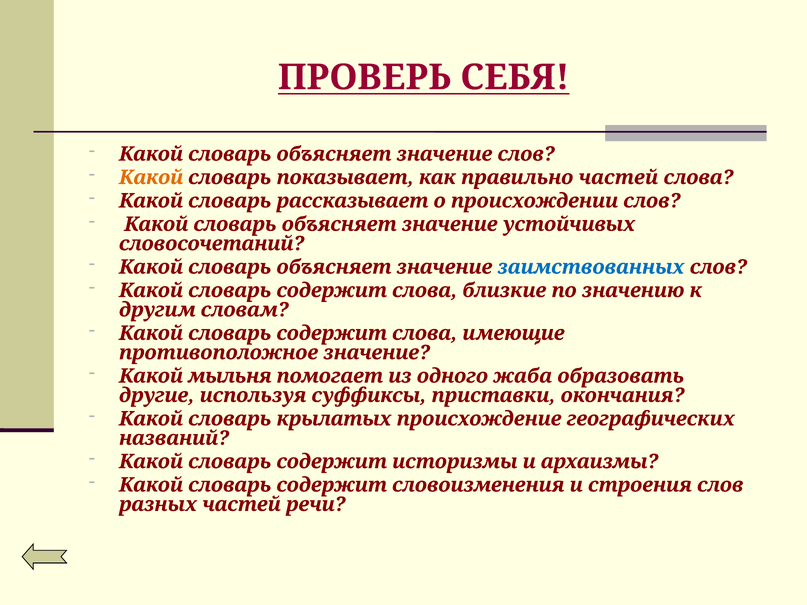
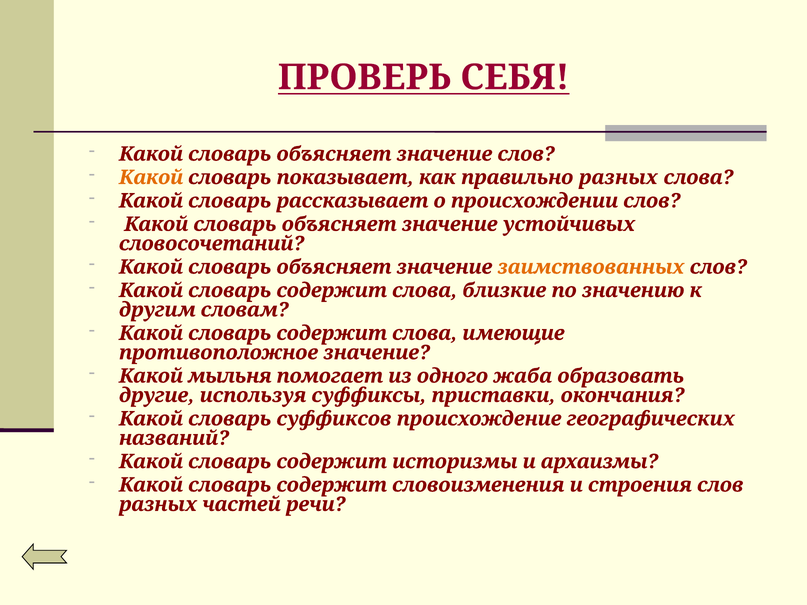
правильно частей: частей -> разных
заимствованных colour: blue -> orange
крылатых: крылатых -> суффиксов
